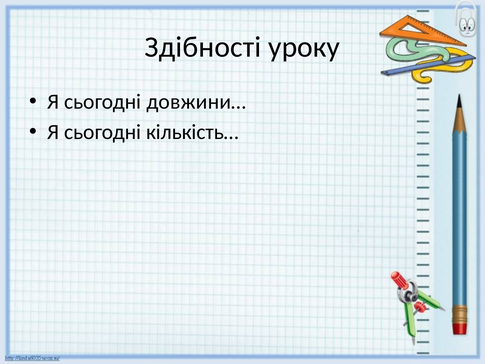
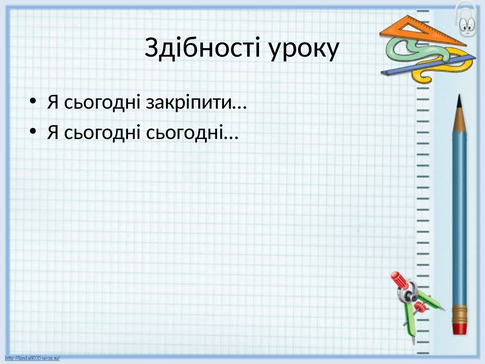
довжини…: довжини… -> закріпити…
кількість…: кількість… -> сьогодні…
